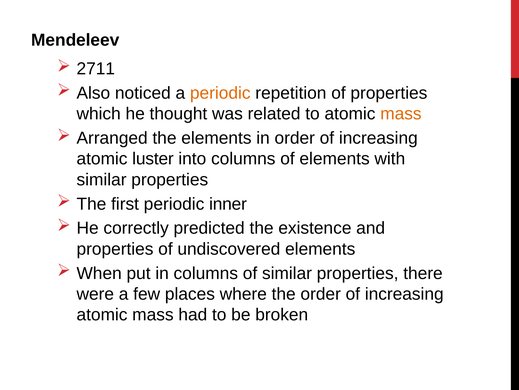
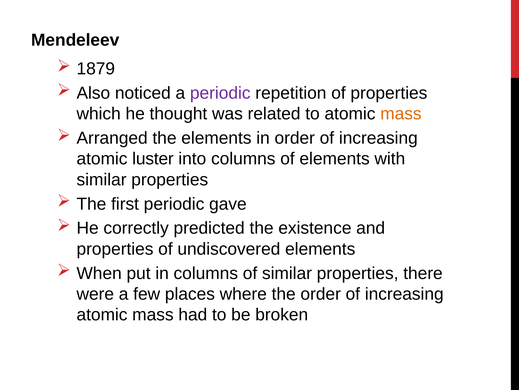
2711: 2711 -> 1879
periodic at (220, 93) colour: orange -> purple
inner: inner -> gave
